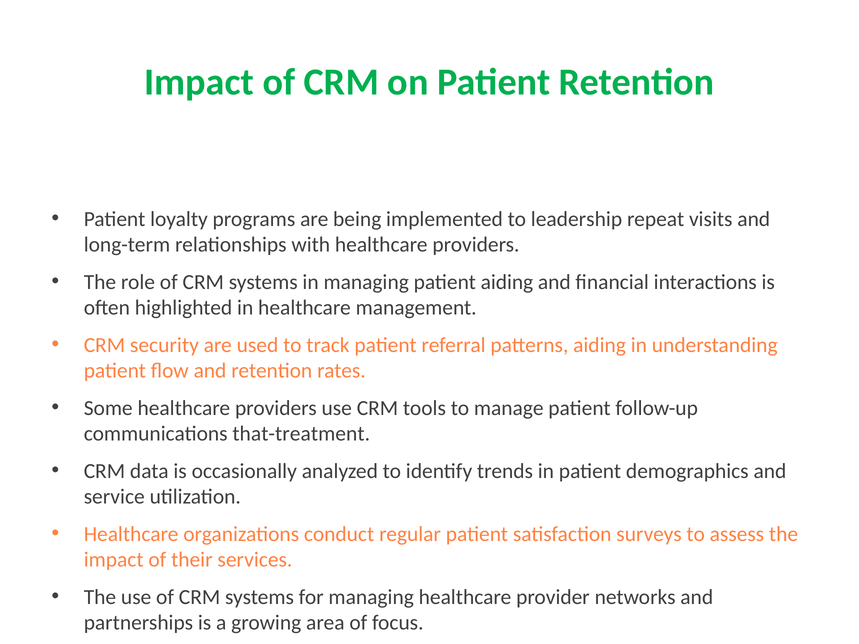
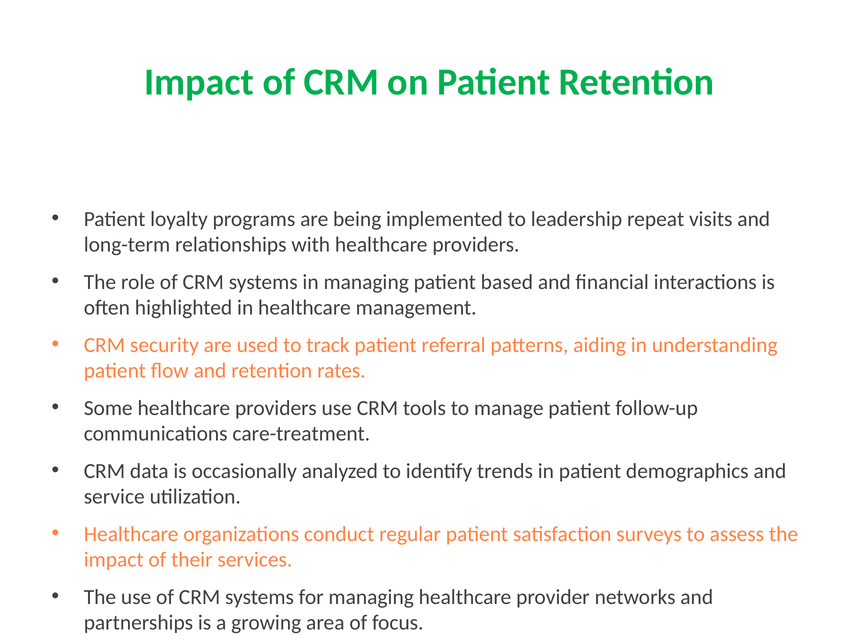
patient aiding: aiding -> based
that-treatment: that-treatment -> care-treatment
